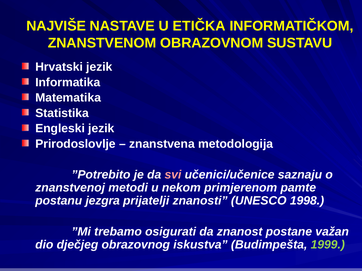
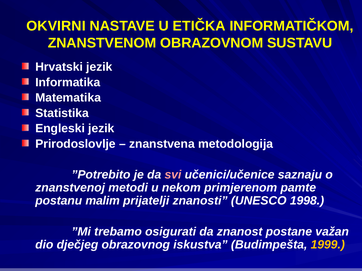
NAJVIŠE: NAJVIŠE -> OKVIRNI
jezgra: jezgra -> malim
1999 colour: light green -> yellow
